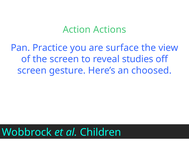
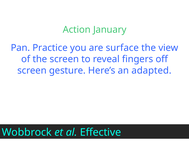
Actions: Actions -> January
studies: studies -> fingers
choosed: choosed -> adapted
Children: Children -> Effective
